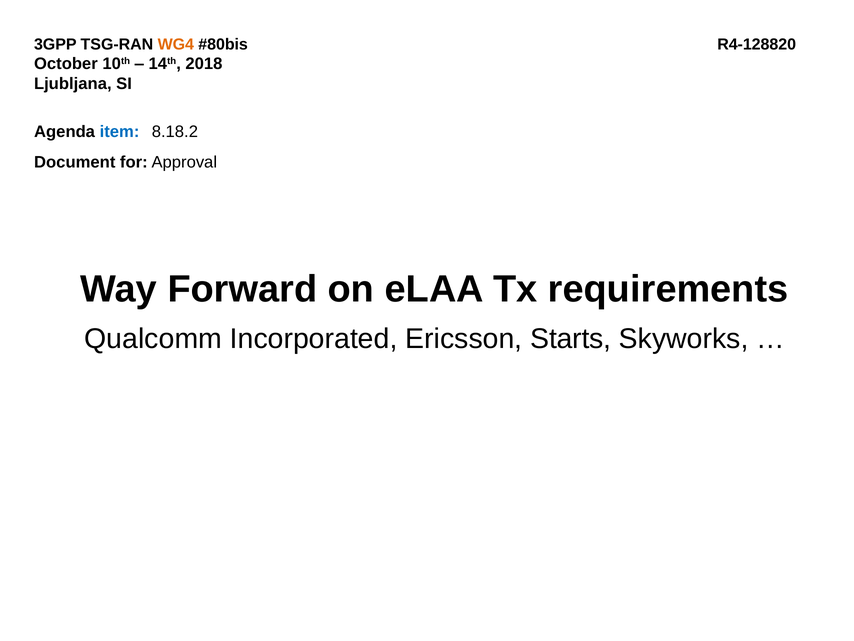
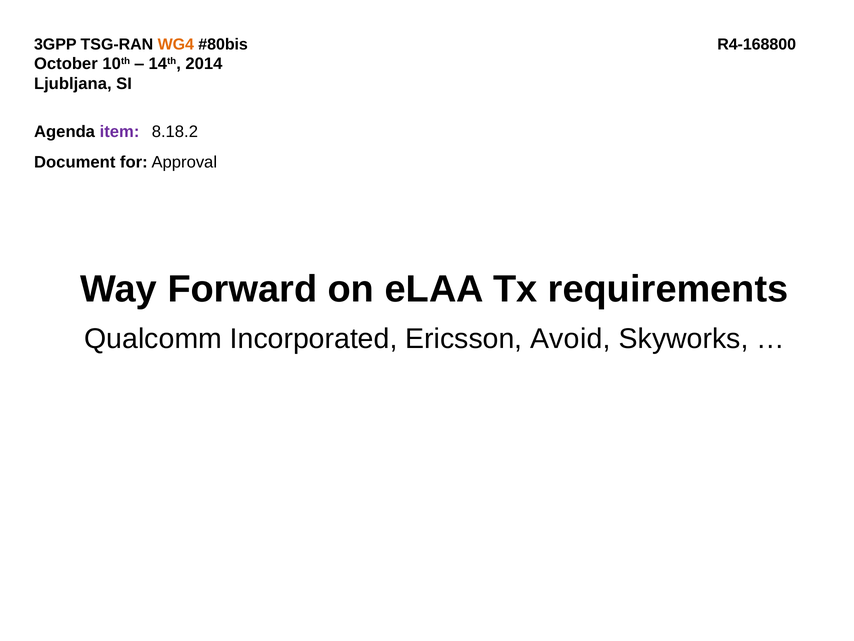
R4-128820: R4-128820 -> R4-168800
2018: 2018 -> 2014
item colour: blue -> purple
Starts: Starts -> Avoid
